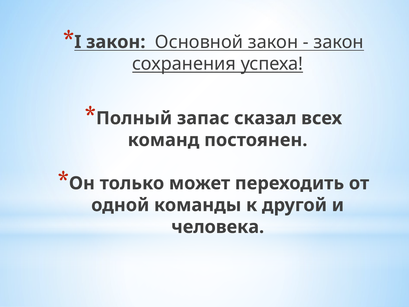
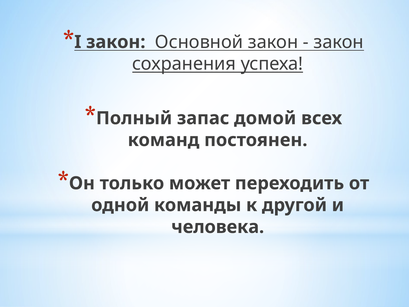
сказал: сказал -> домой
